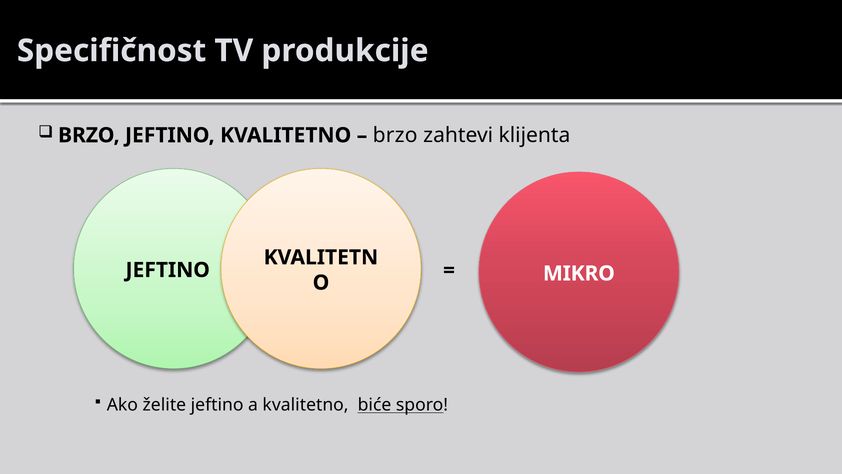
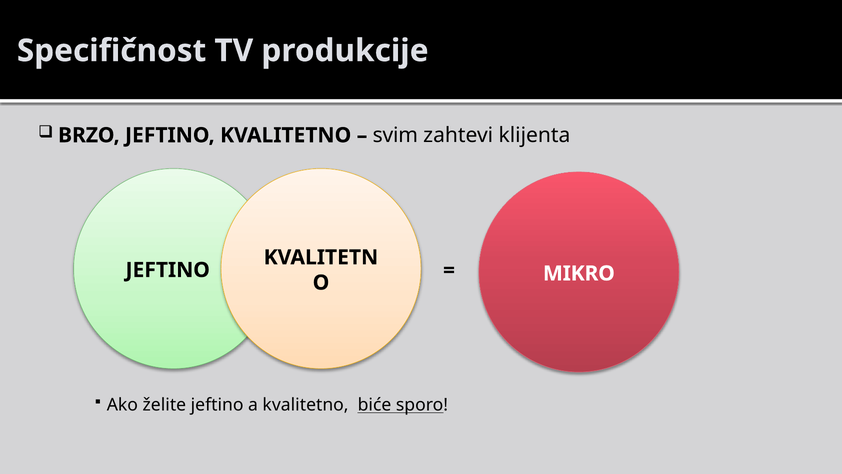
brzo at (395, 135): brzo -> svim
